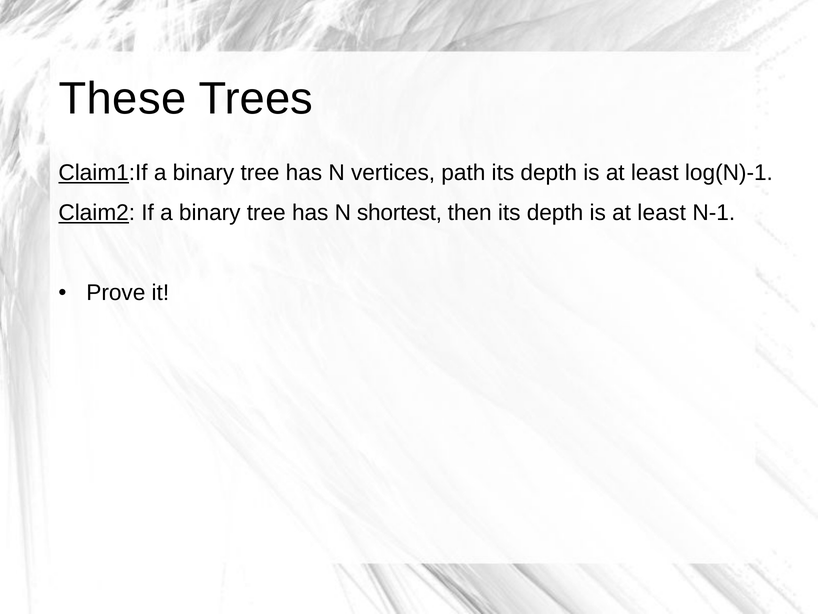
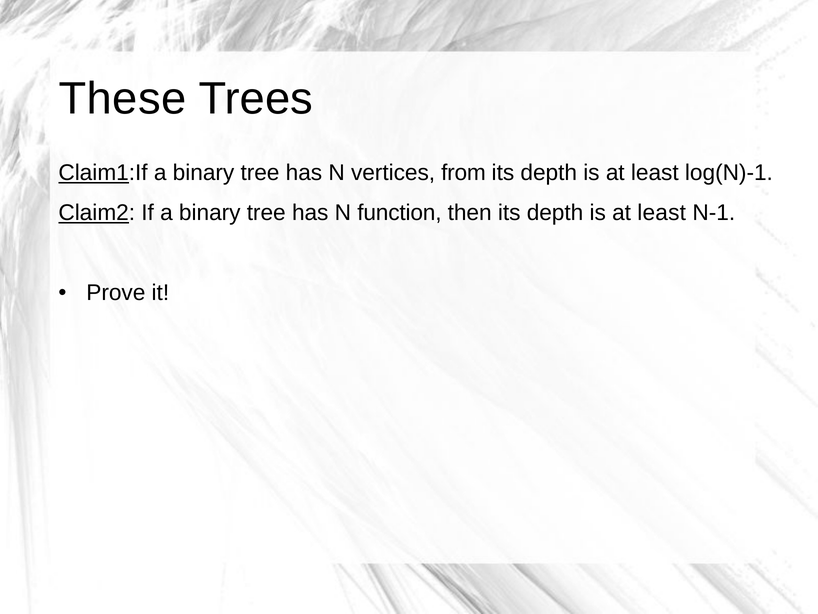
path: path -> from
shortest: shortest -> function
